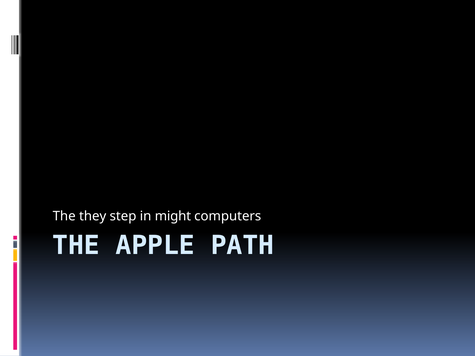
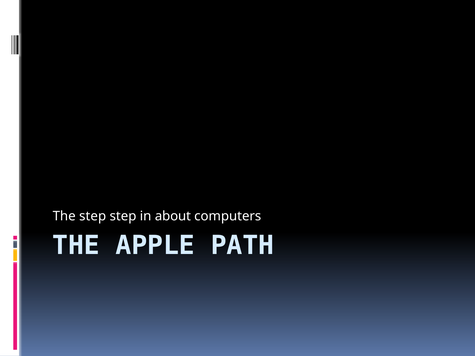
The they: they -> step
might: might -> about
